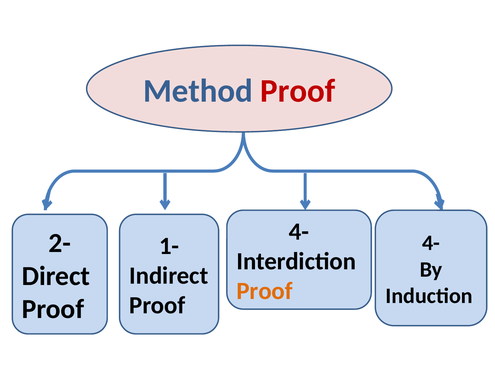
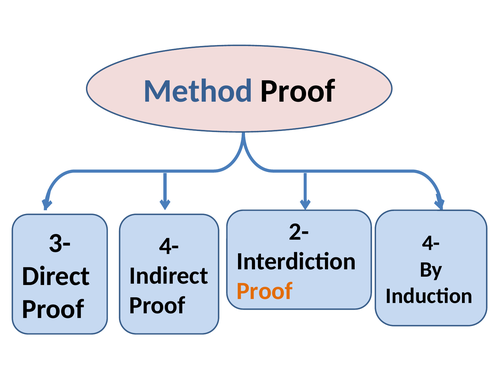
Proof at (298, 91) colour: red -> black
4- at (299, 232): 4- -> 2-
2-: 2- -> 3-
1- at (169, 246): 1- -> 4-
